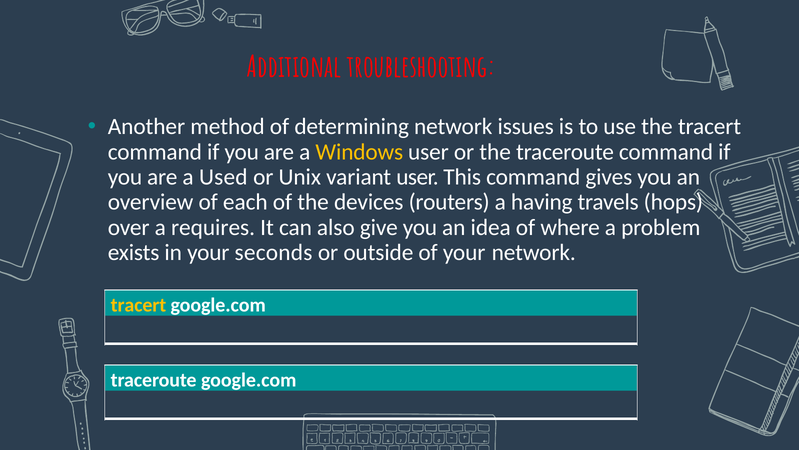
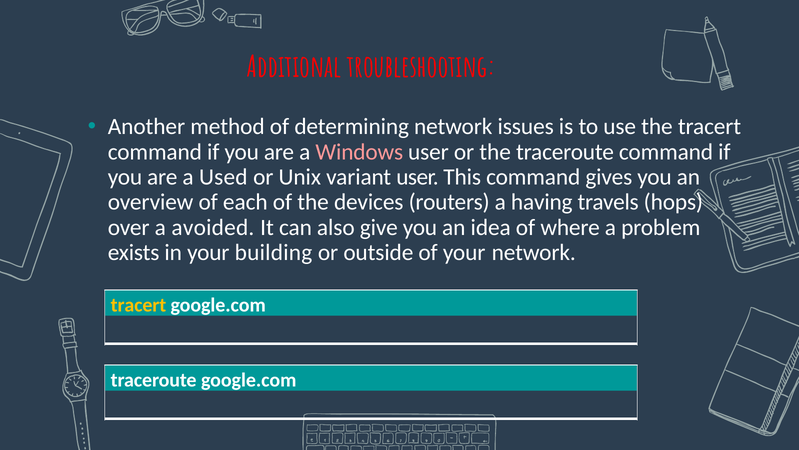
Windows colour: yellow -> pink
requires: requires -> avoided
seconds: seconds -> building
